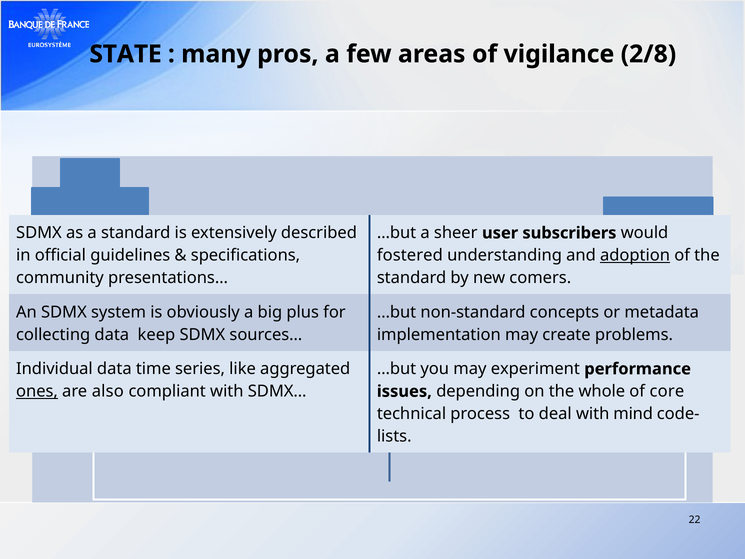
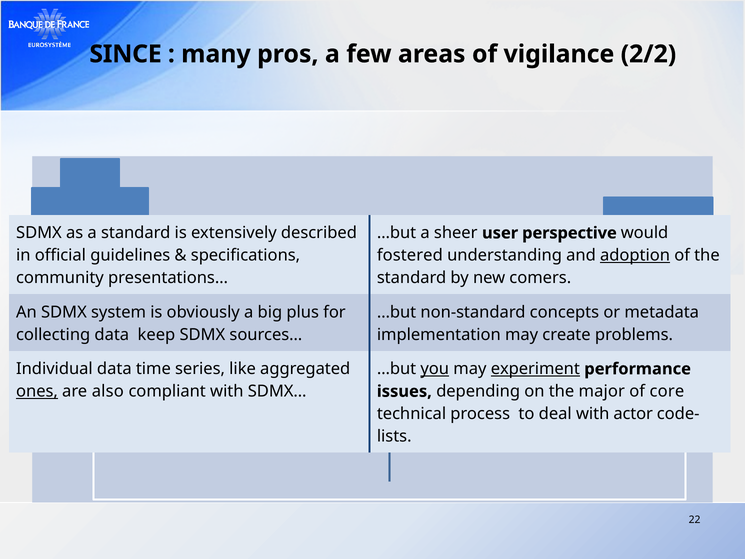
STATE: STATE -> SINCE
2/8: 2/8 -> 2/2
subscribers: subscribers -> perspective
you underline: none -> present
experiment underline: none -> present
whole: whole -> major
mind: mind -> actor
